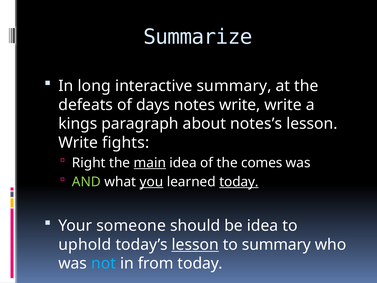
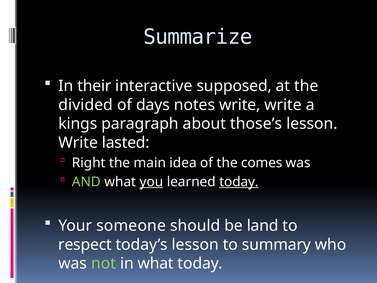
long: long -> their
interactive summary: summary -> supposed
defeats: defeats -> divided
notes’s: notes’s -> those’s
fights: fights -> lasted
main underline: present -> none
be idea: idea -> land
uphold: uphold -> respect
lesson at (195, 244) underline: present -> none
not colour: light blue -> light green
in from: from -> what
